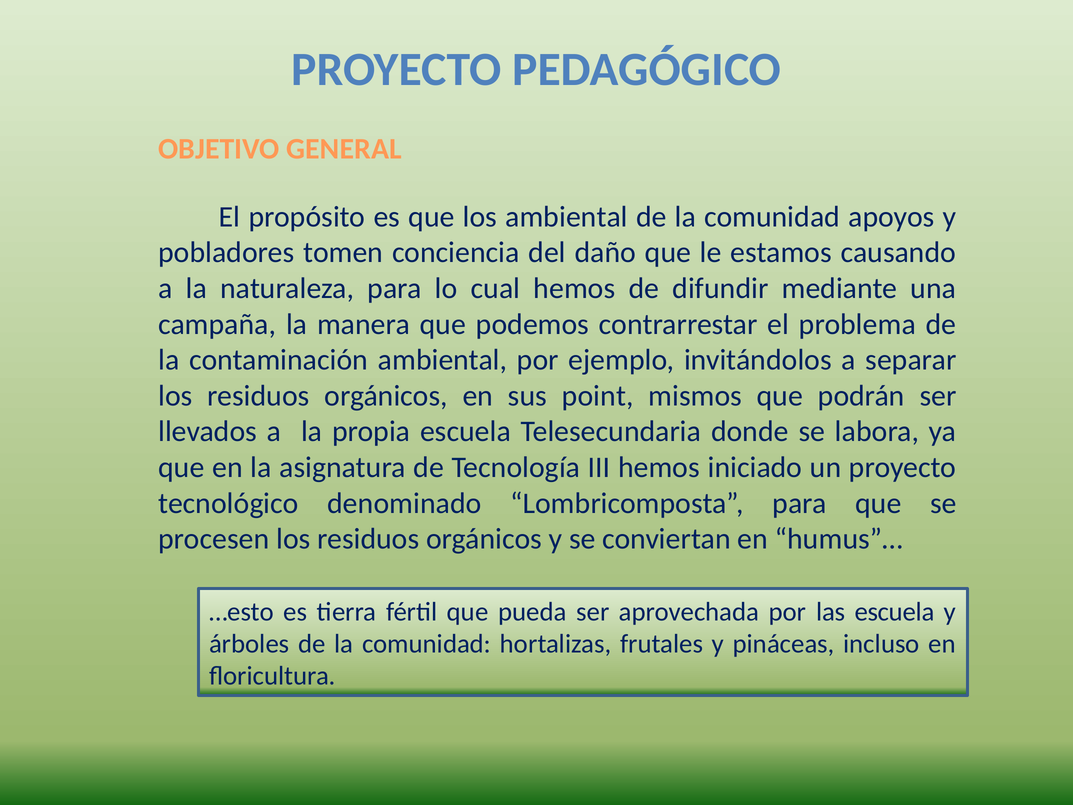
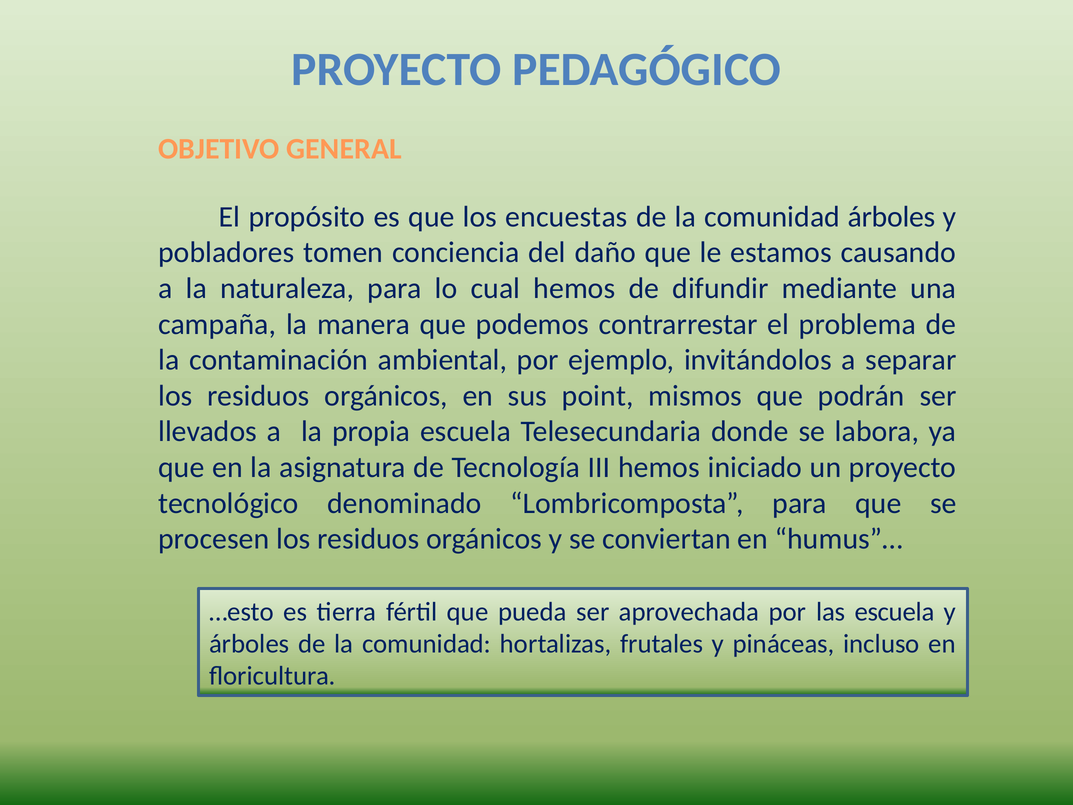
los ambiental: ambiental -> encuestas
comunidad apoyos: apoyos -> árboles
